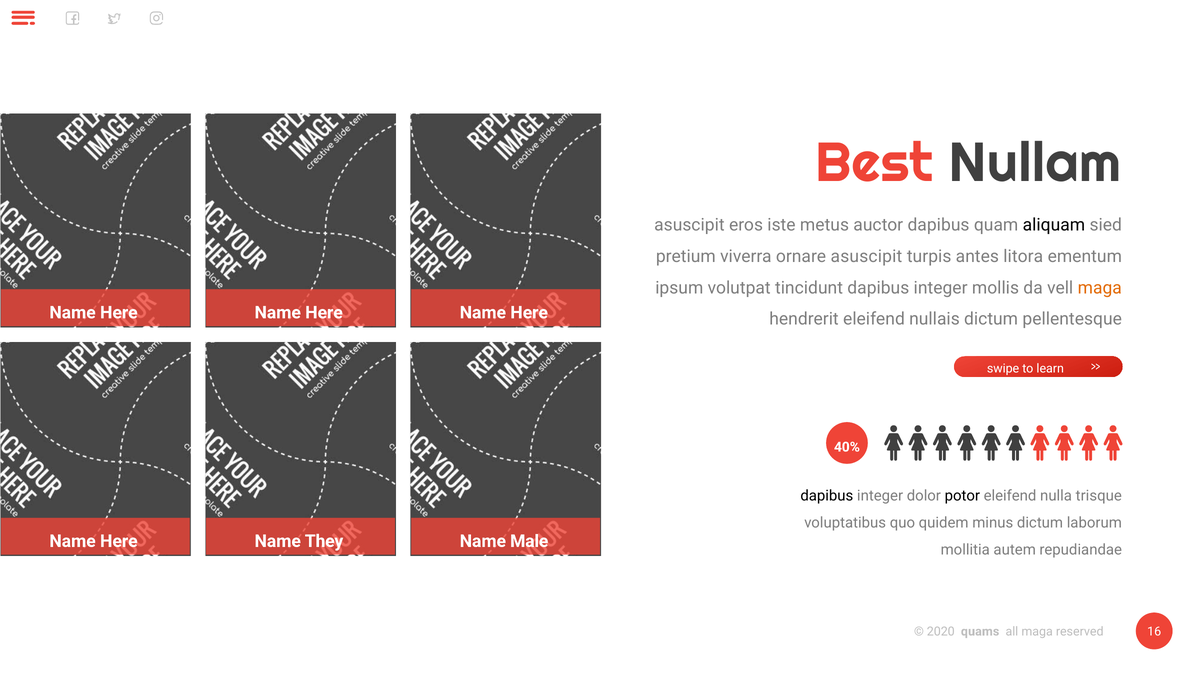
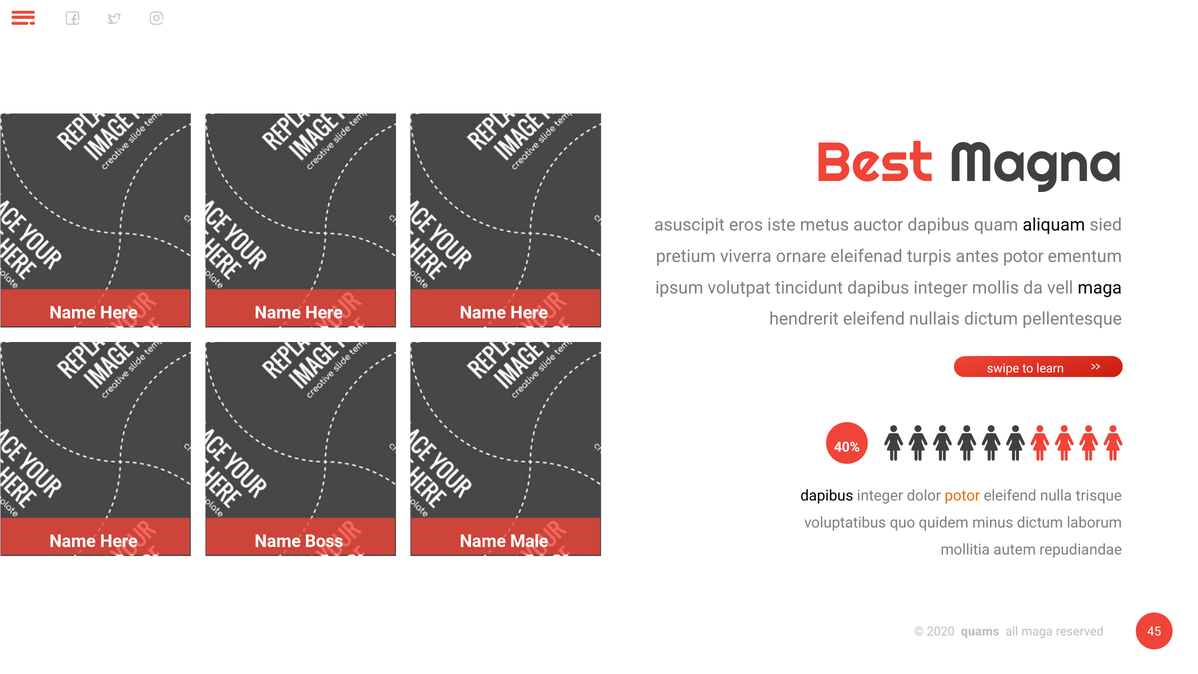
Nullam: Nullam -> Magna
ornare asuscipit: asuscipit -> eleifenad
antes litora: litora -> potor
maga at (1100, 288) colour: orange -> black
potor at (962, 496) colour: black -> orange
They: They -> Boss
16: 16 -> 45
